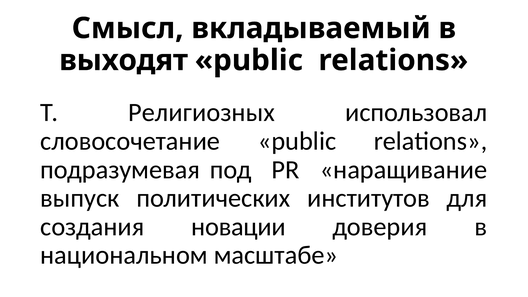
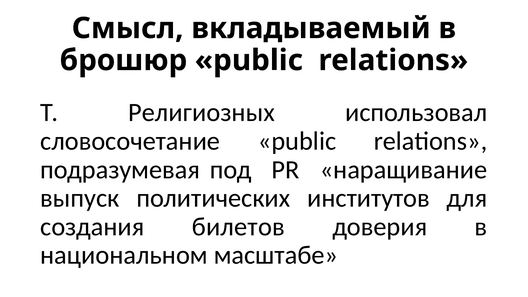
выходят: выходят -> брошюр
новации: новации -> билетов
